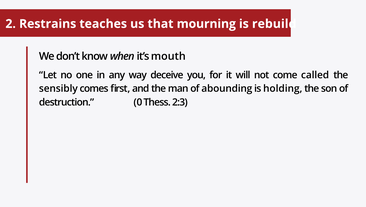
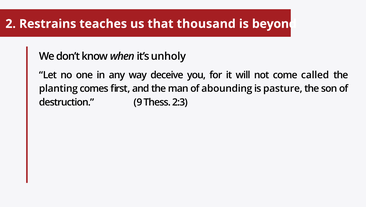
mourning: mourning -> thousand
rebuild: rebuild -> beyond
mouth: mouth -> unholy
sensibly: sensibly -> planting
holding: holding -> pasture
0: 0 -> 9
